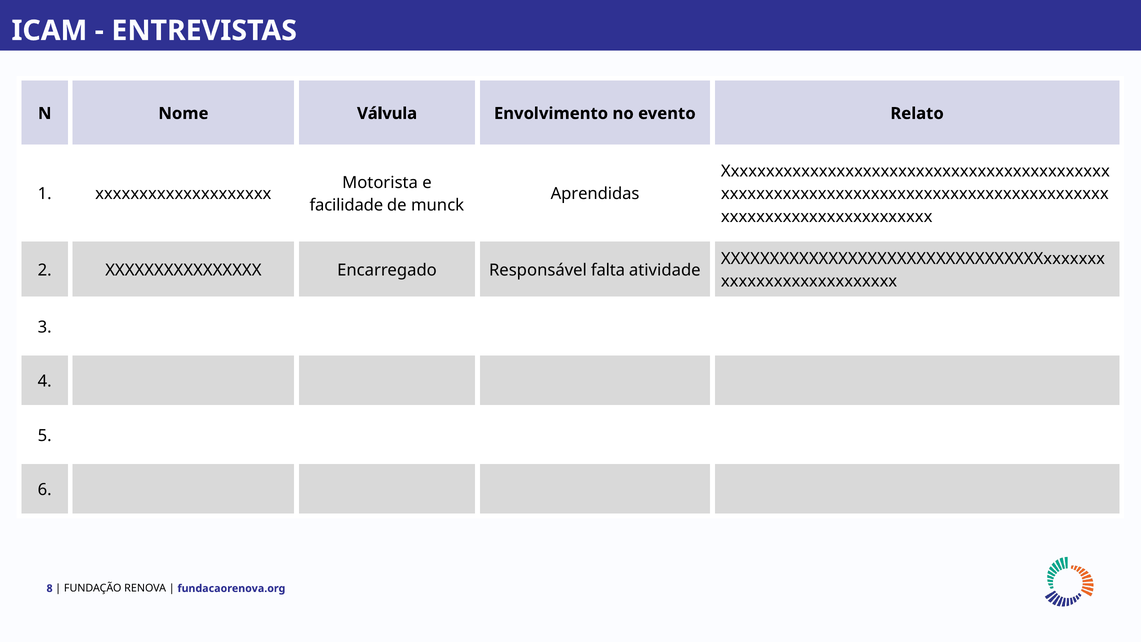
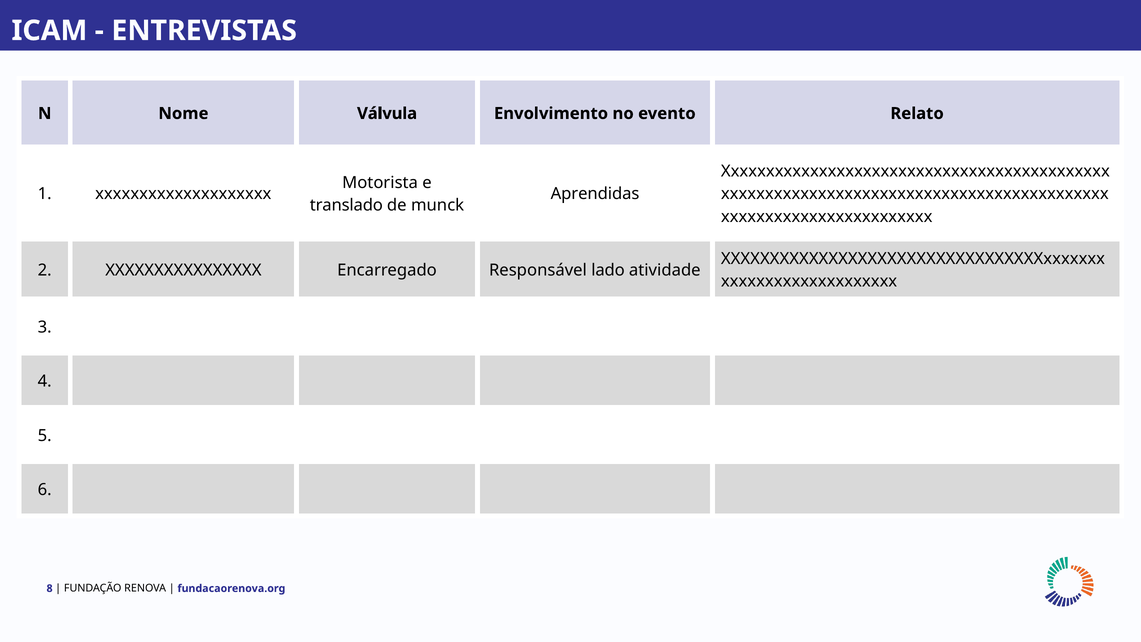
facilidade: facilidade -> translado
falta: falta -> lado
